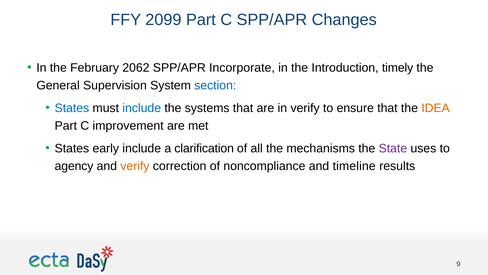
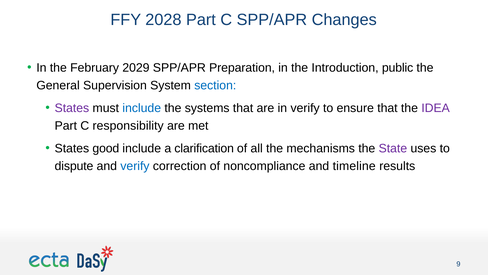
2099: 2099 -> 2028
2062: 2062 -> 2029
Incorporate: Incorporate -> Preparation
timely: timely -> public
States at (72, 108) colour: blue -> purple
IDEA colour: orange -> purple
improvement: improvement -> responsibility
early: early -> good
agency: agency -> dispute
verify at (135, 166) colour: orange -> blue
